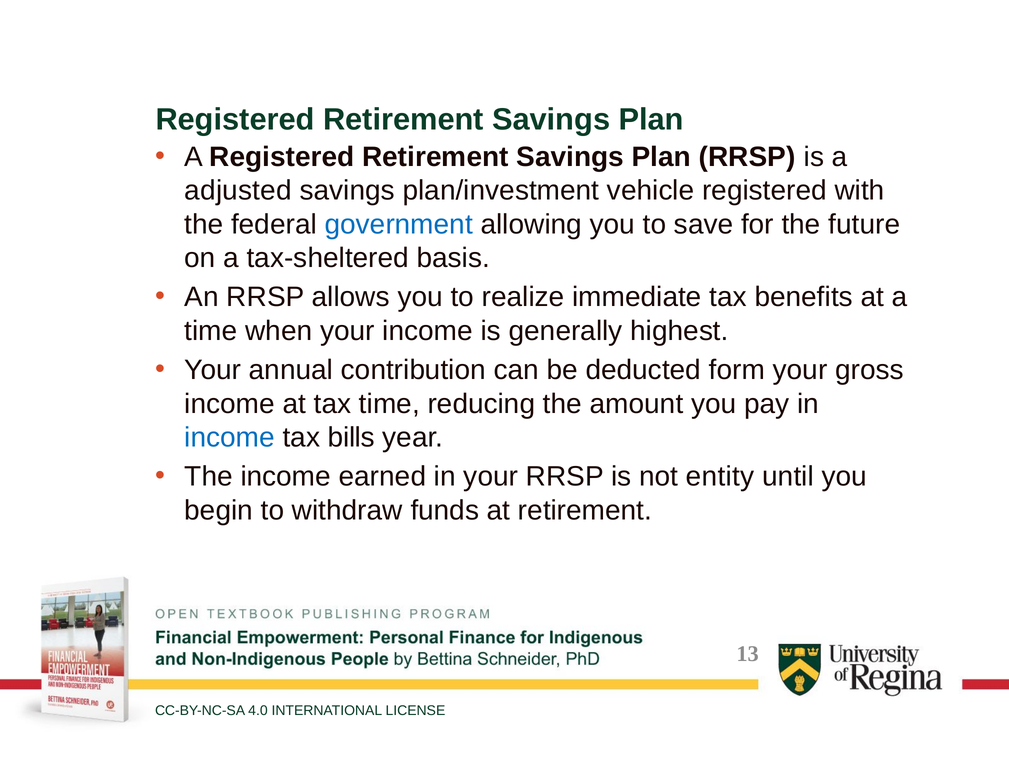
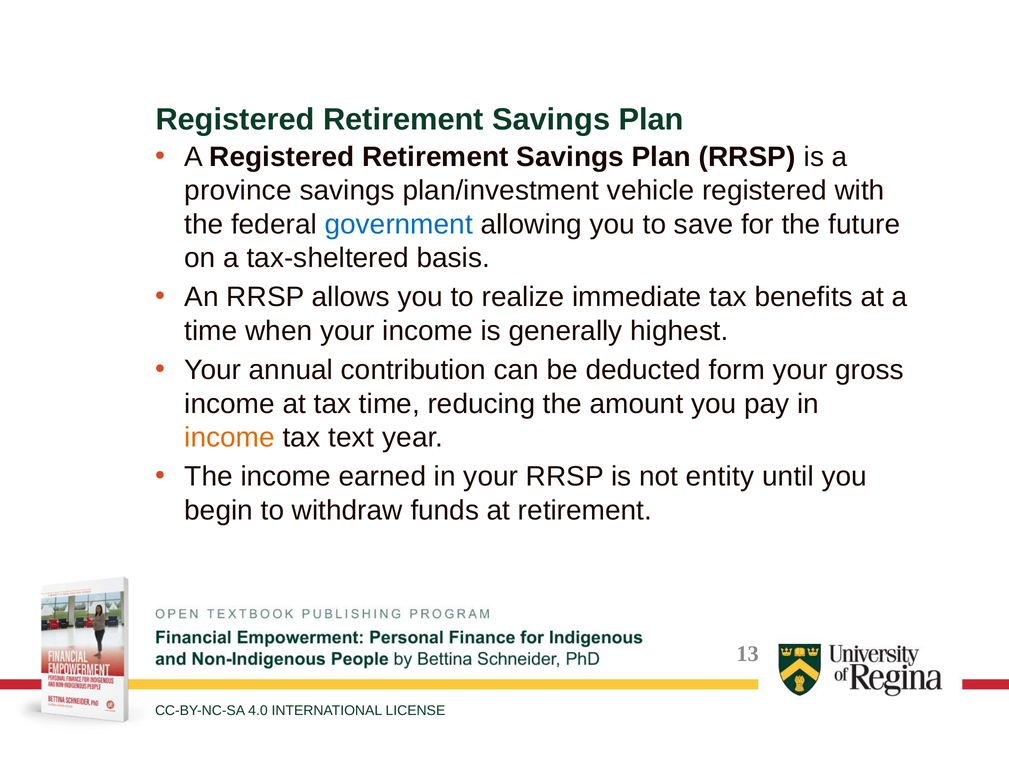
adjusted: adjusted -> province
income at (230, 437) colour: blue -> orange
bills: bills -> text
